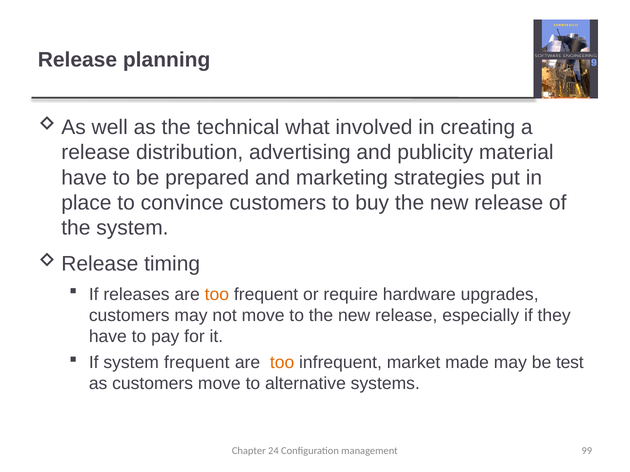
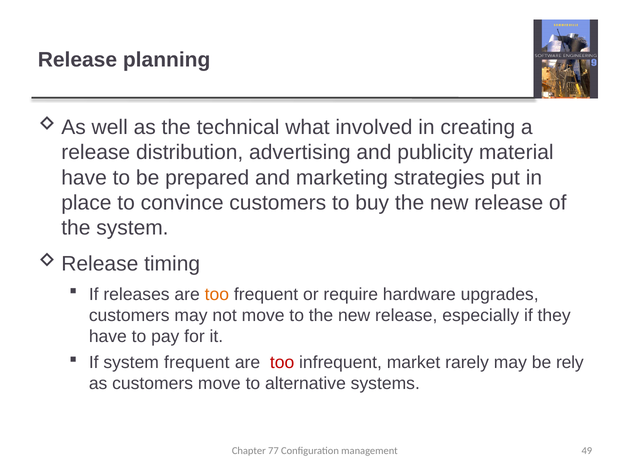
too at (282, 363) colour: orange -> red
made: made -> rarely
test: test -> rely
24: 24 -> 77
99: 99 -> 49
